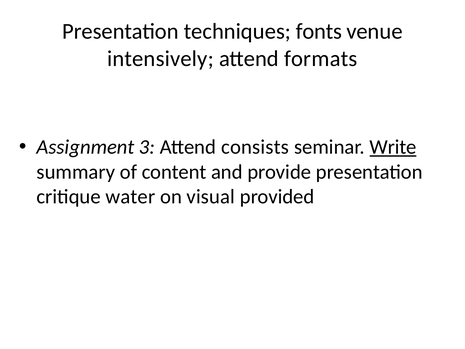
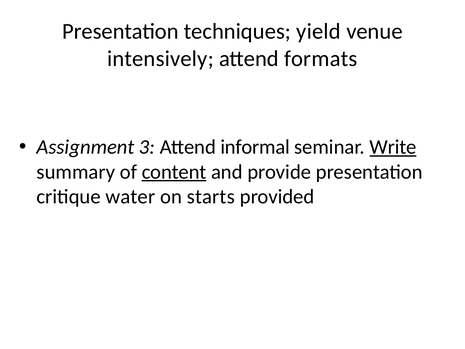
fonts: fonts -> yield
consists: consists -> informal
content underline: none -> present
visual: visual -> starts
